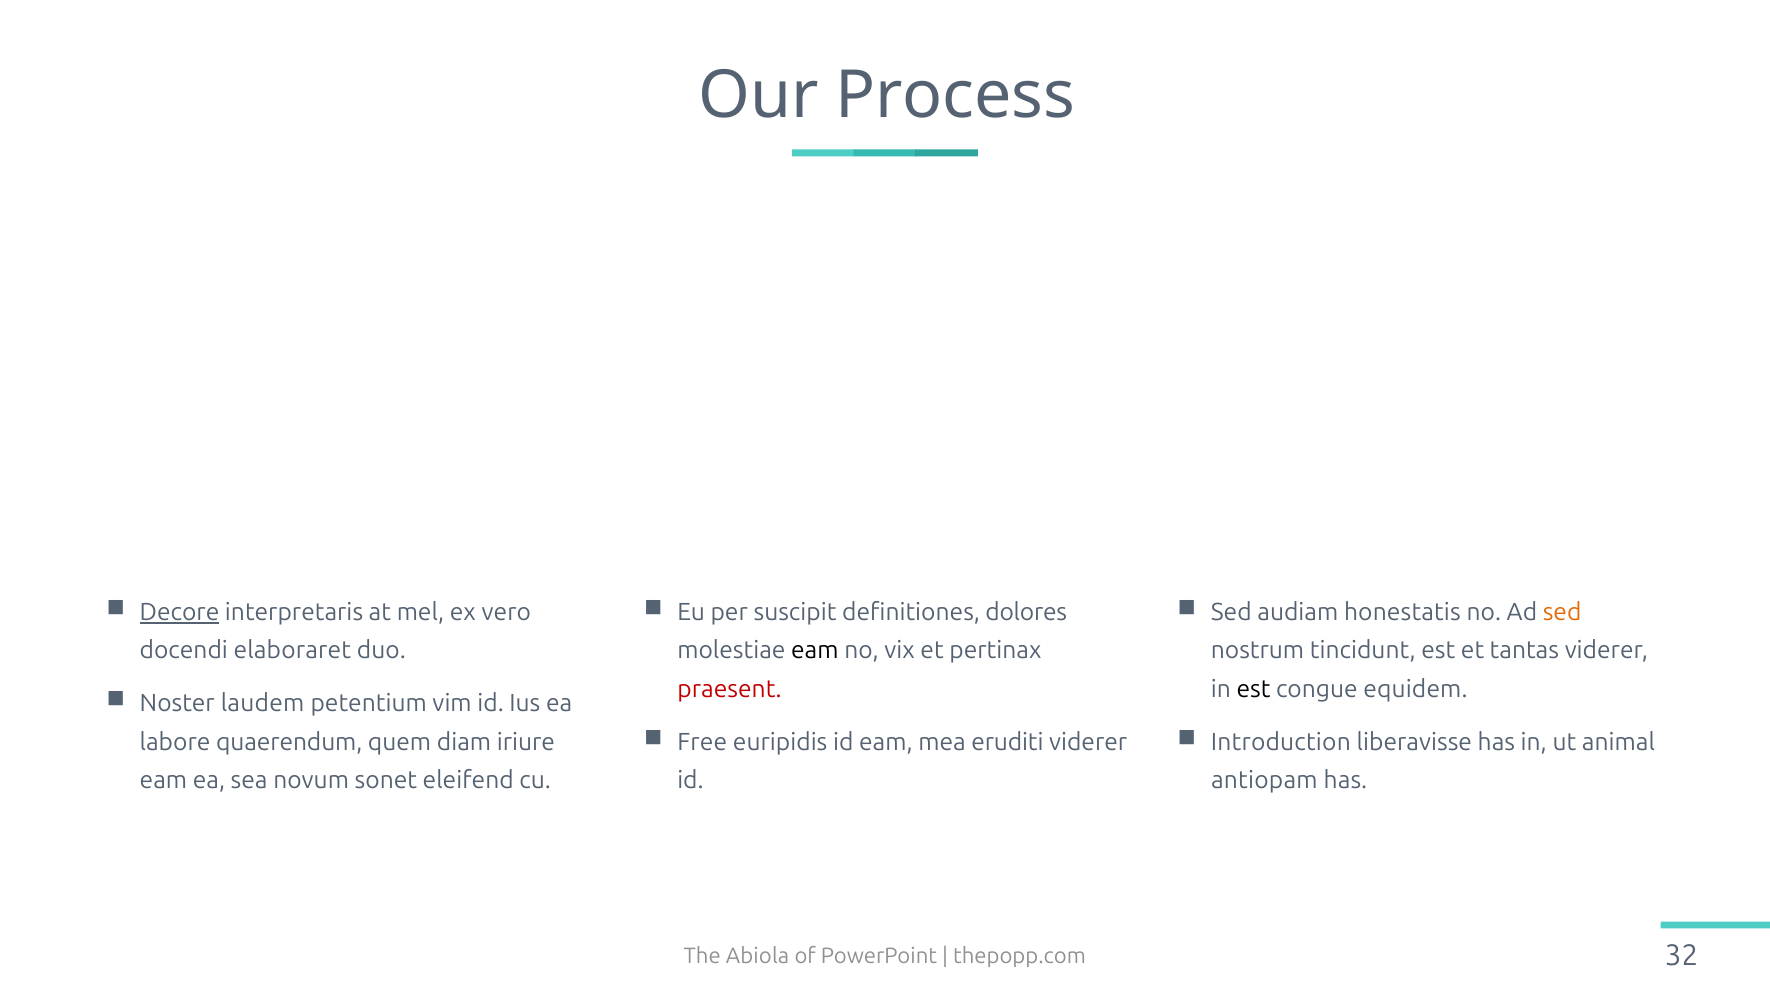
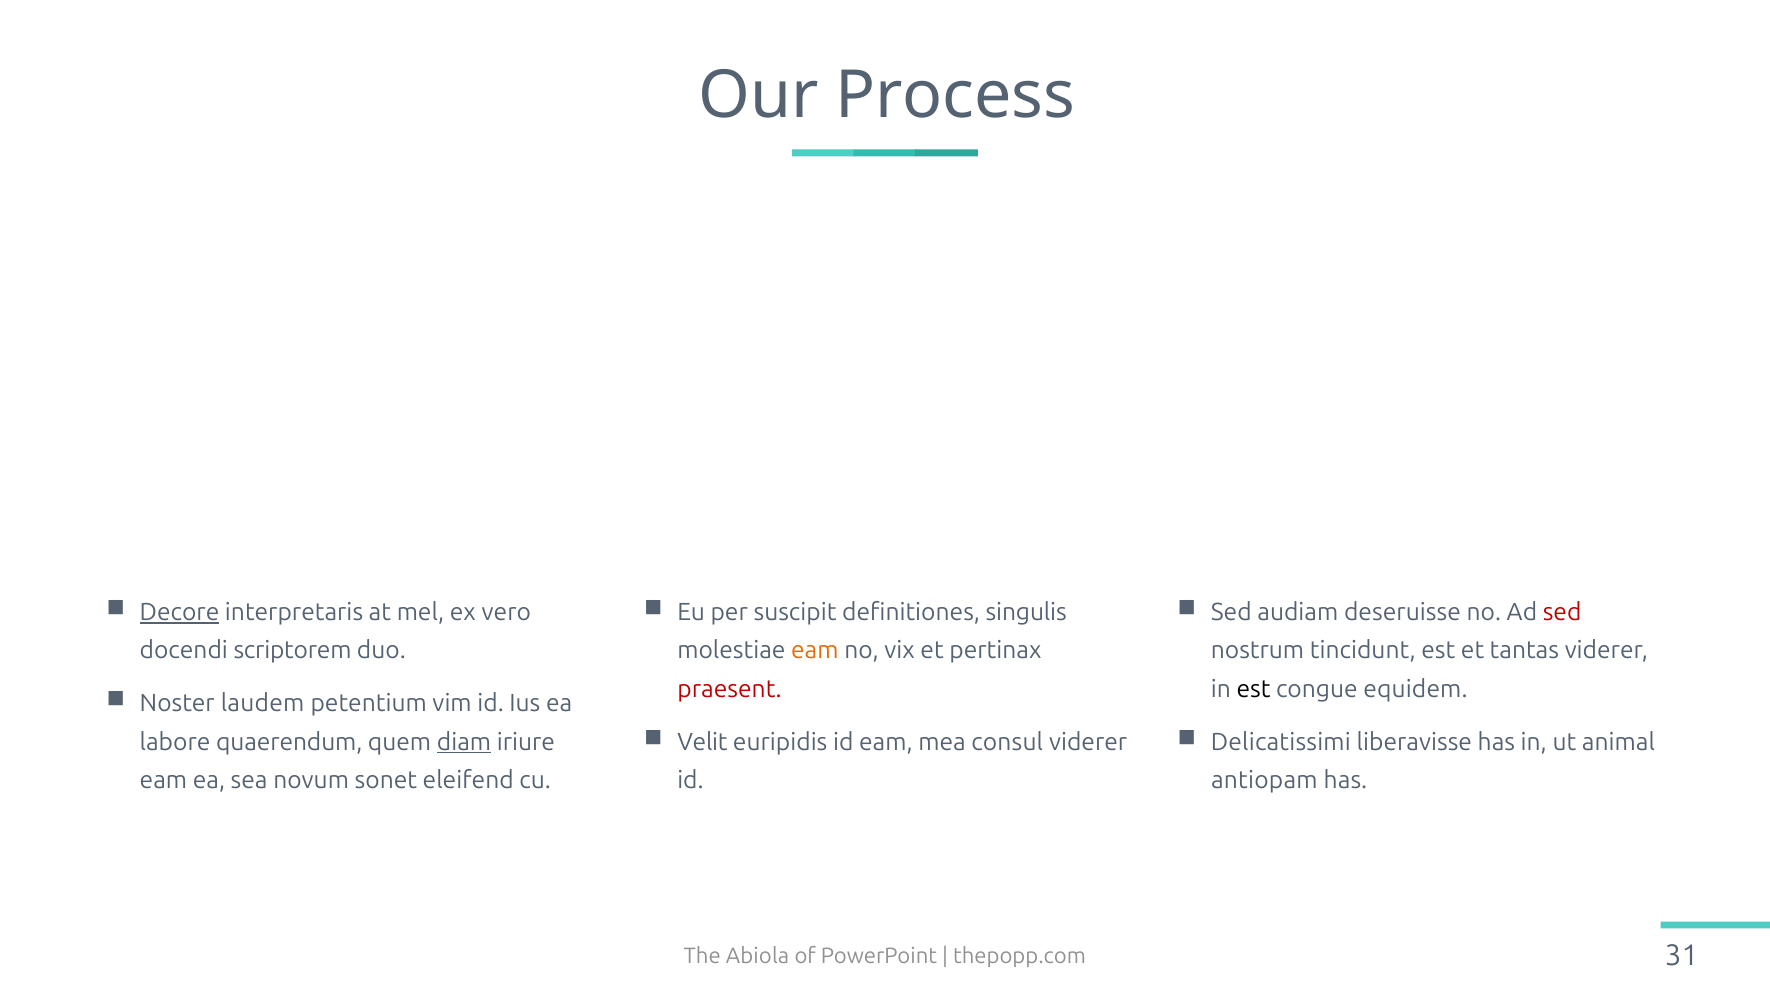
dolores: dolores -> singulis
honestatis: honestatis -> deseruisse
sed at (1562, 612) colour: orange -> red
elaboraret: elaboraret -> scriptorem
eam at (815, 650) colour: black -> orange
Free: Free -> Velit
eruditi: eruditi -> consul
Introduction: Introduction -> Delicatissimi
diam underline: none -> present
32: 32 -> 31
